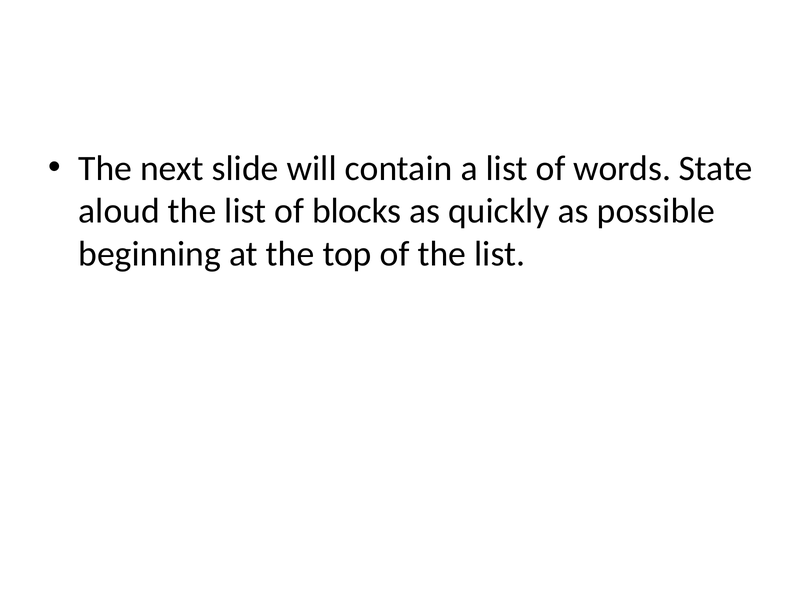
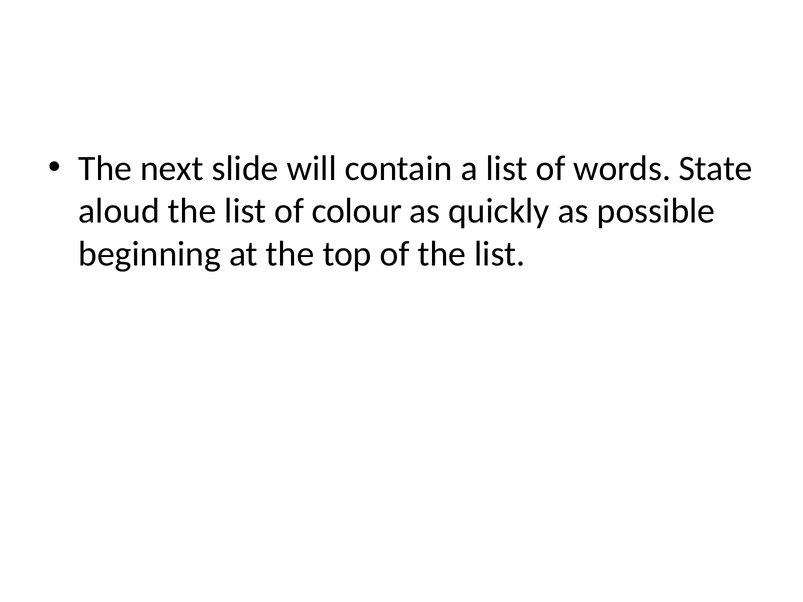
blocks: blocks -> colour
